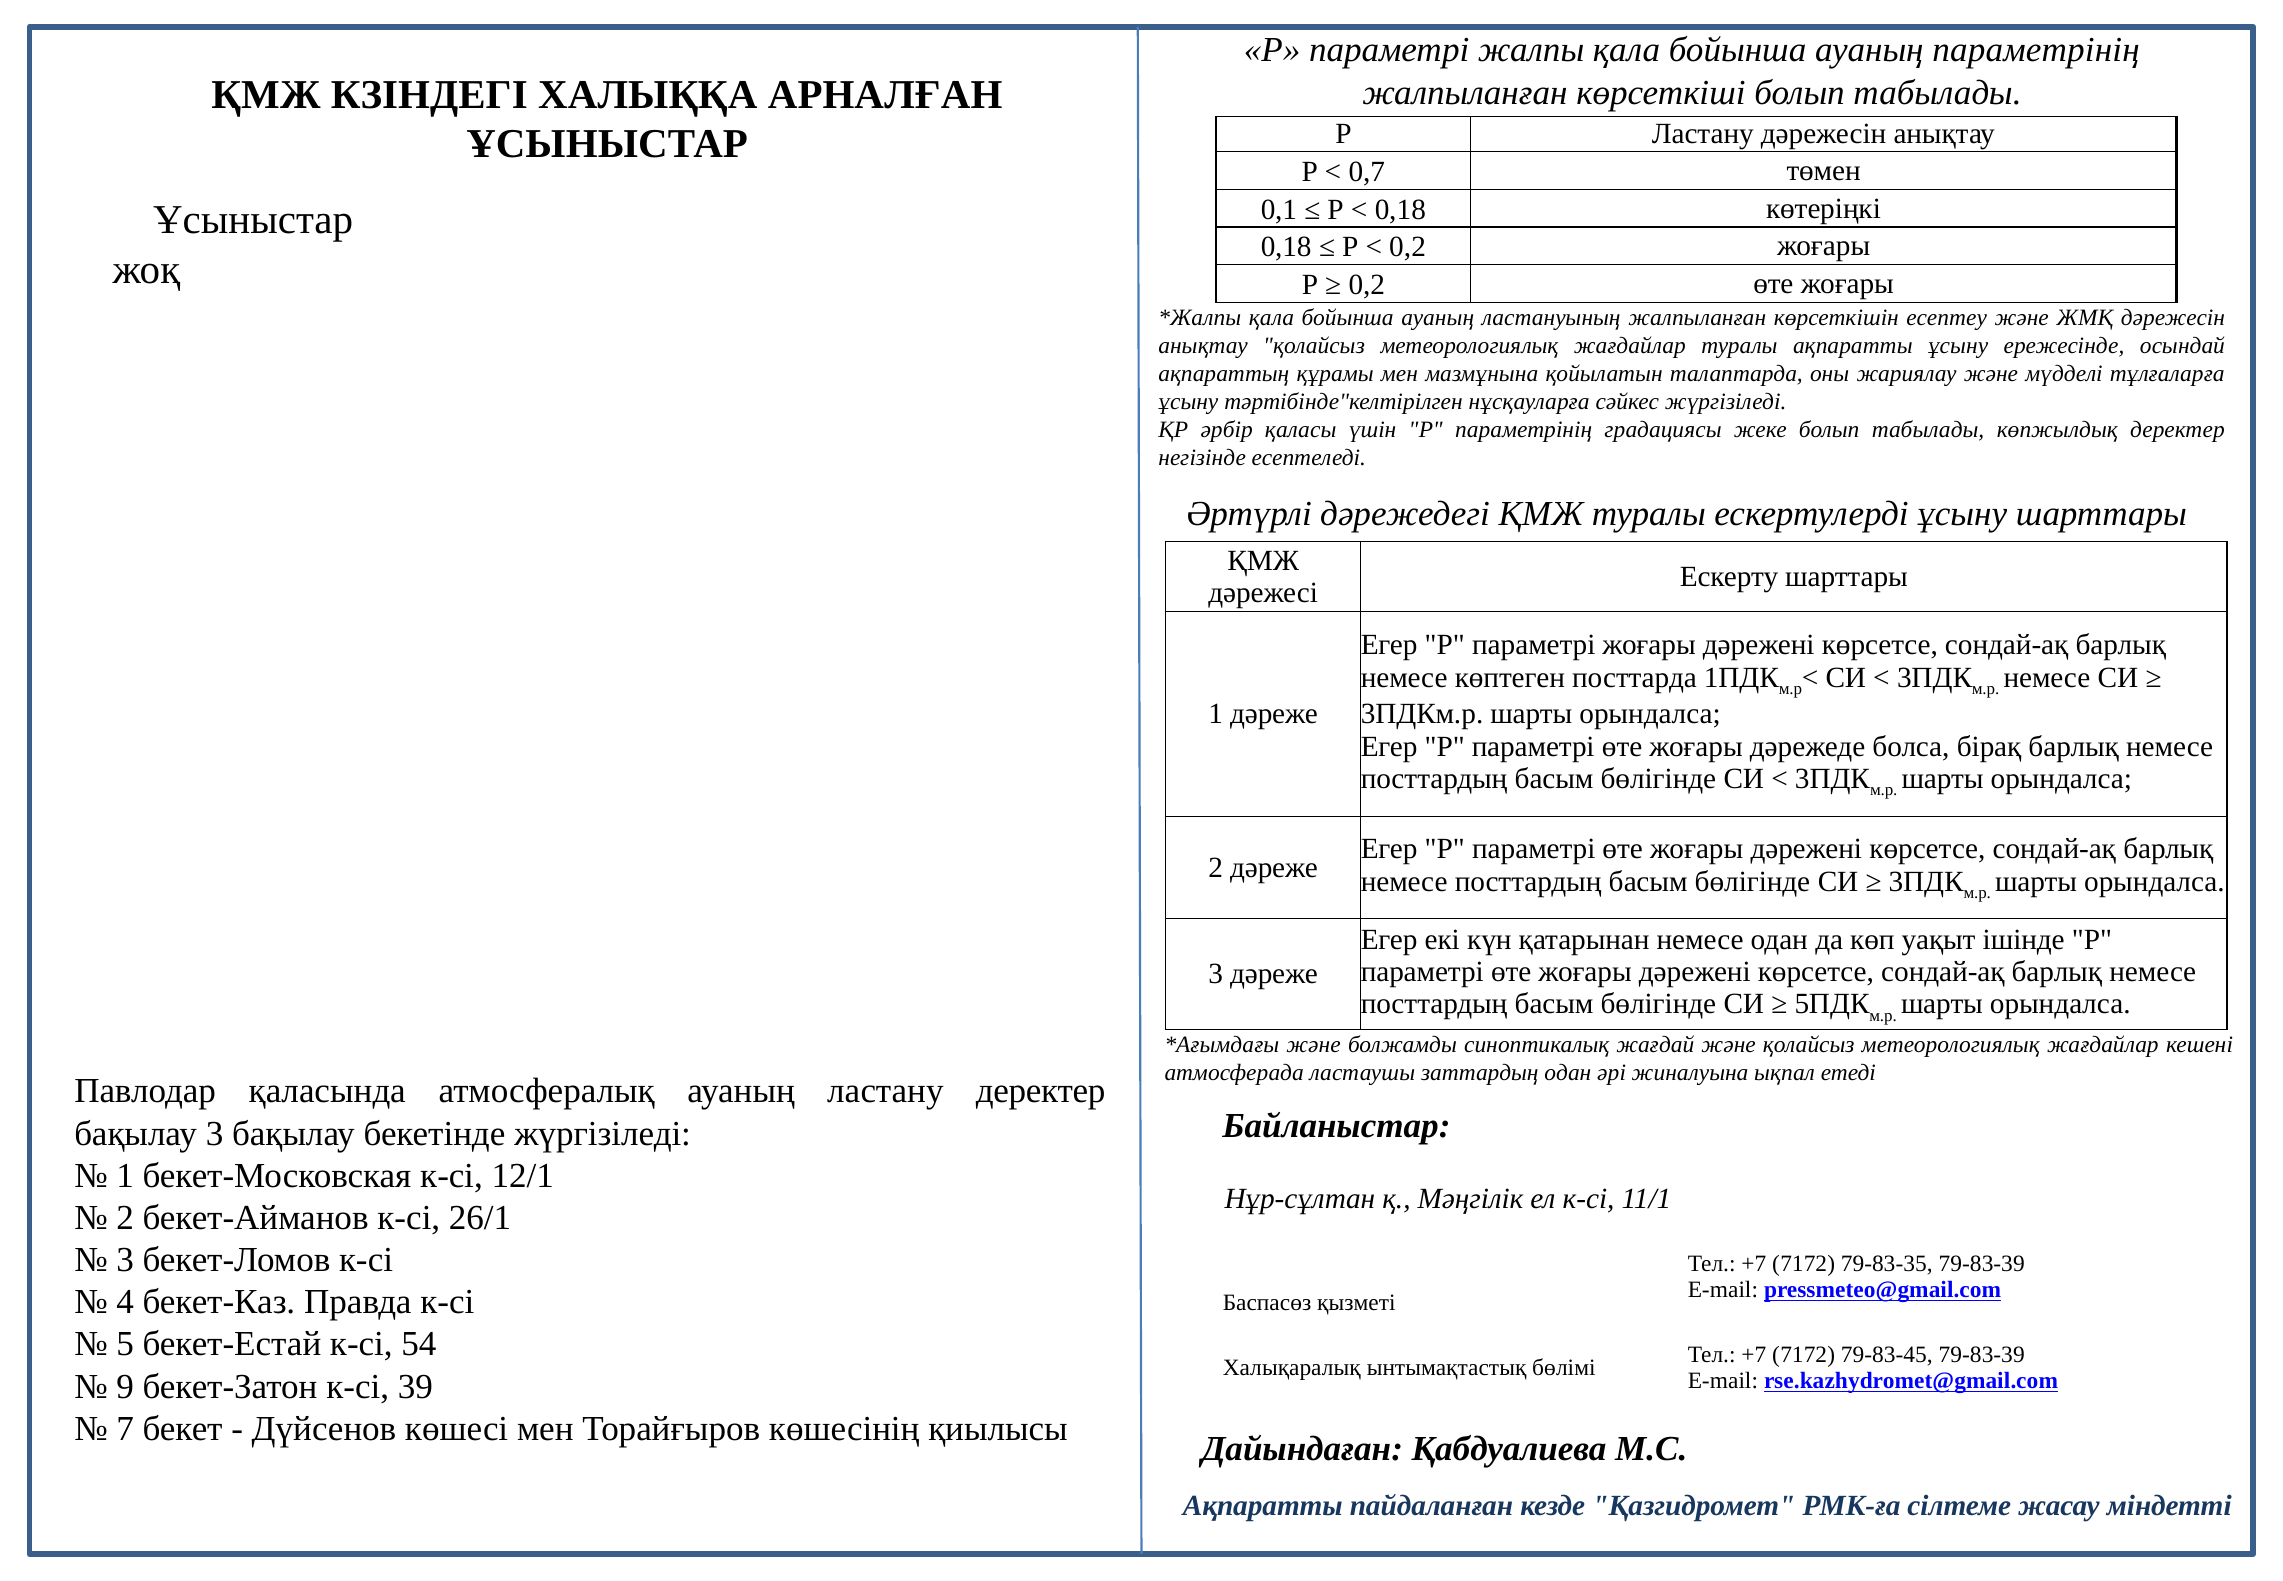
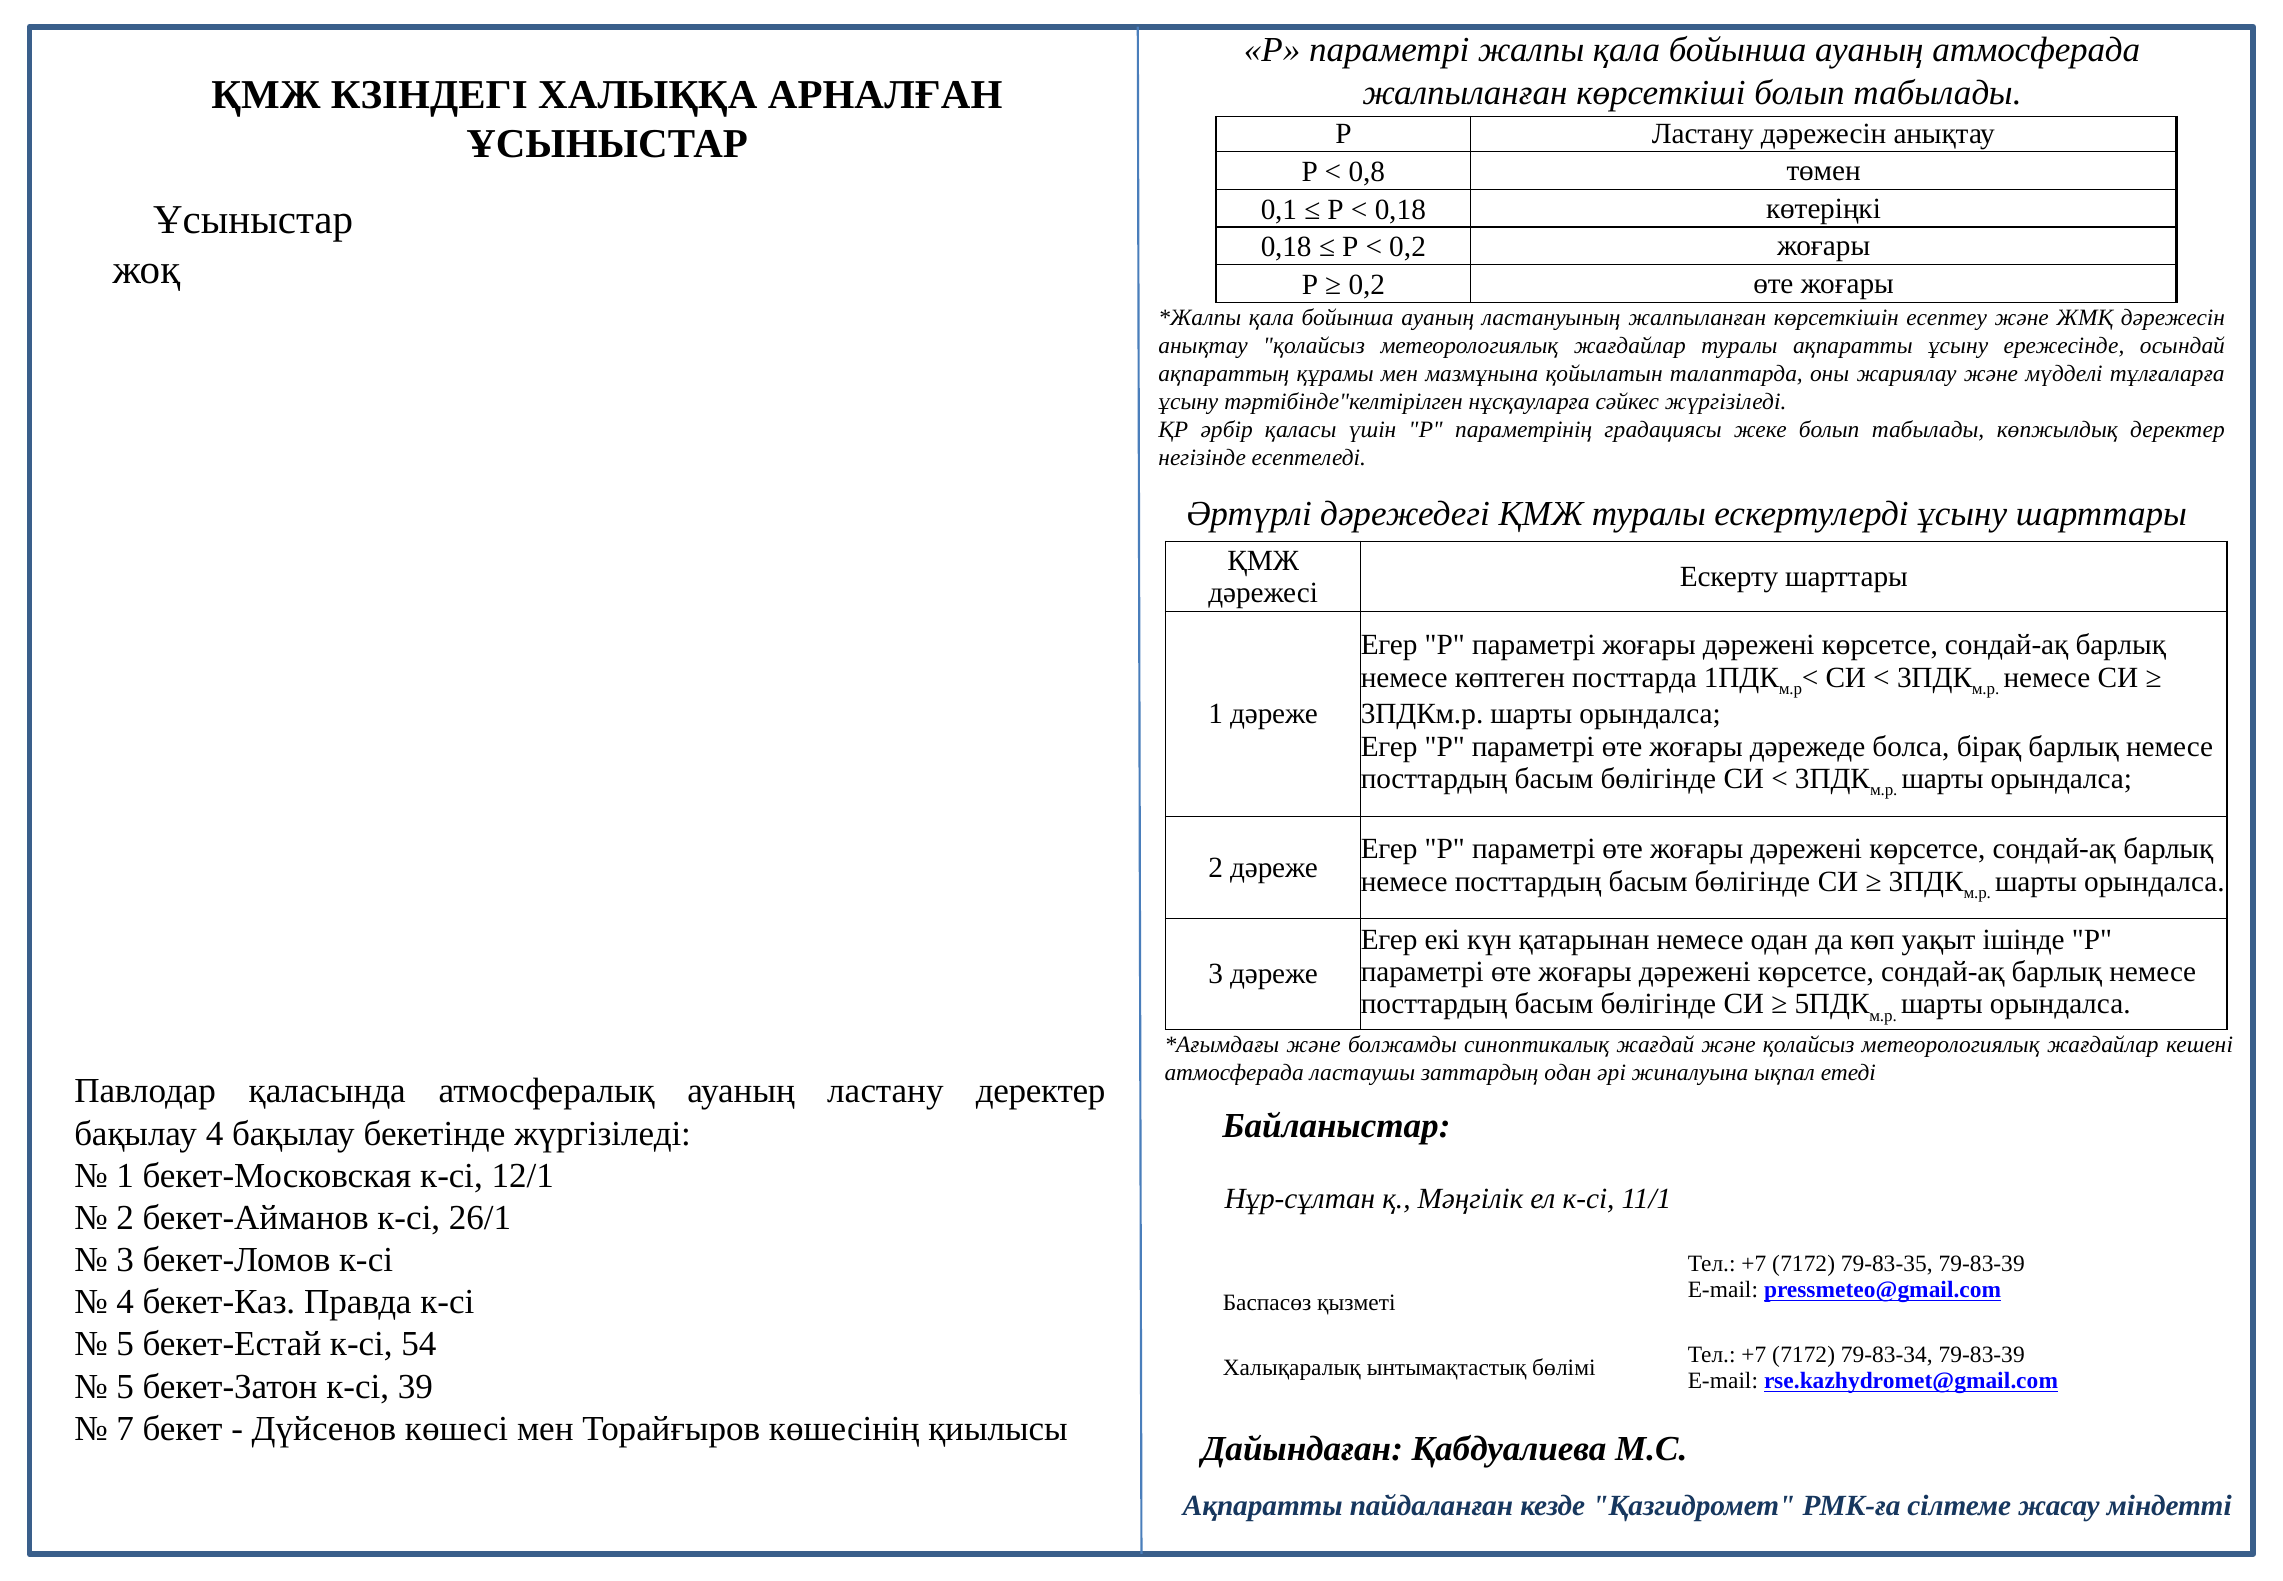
ауаның параметрінің: параметрінің -> атмосферада
0,7: 0,7 -> 0,8
бақылау 3: 3 -> 4
79-83-45: 79-83-45 -> 79-83-34
9 at (125, 1386): 9 -> 5
